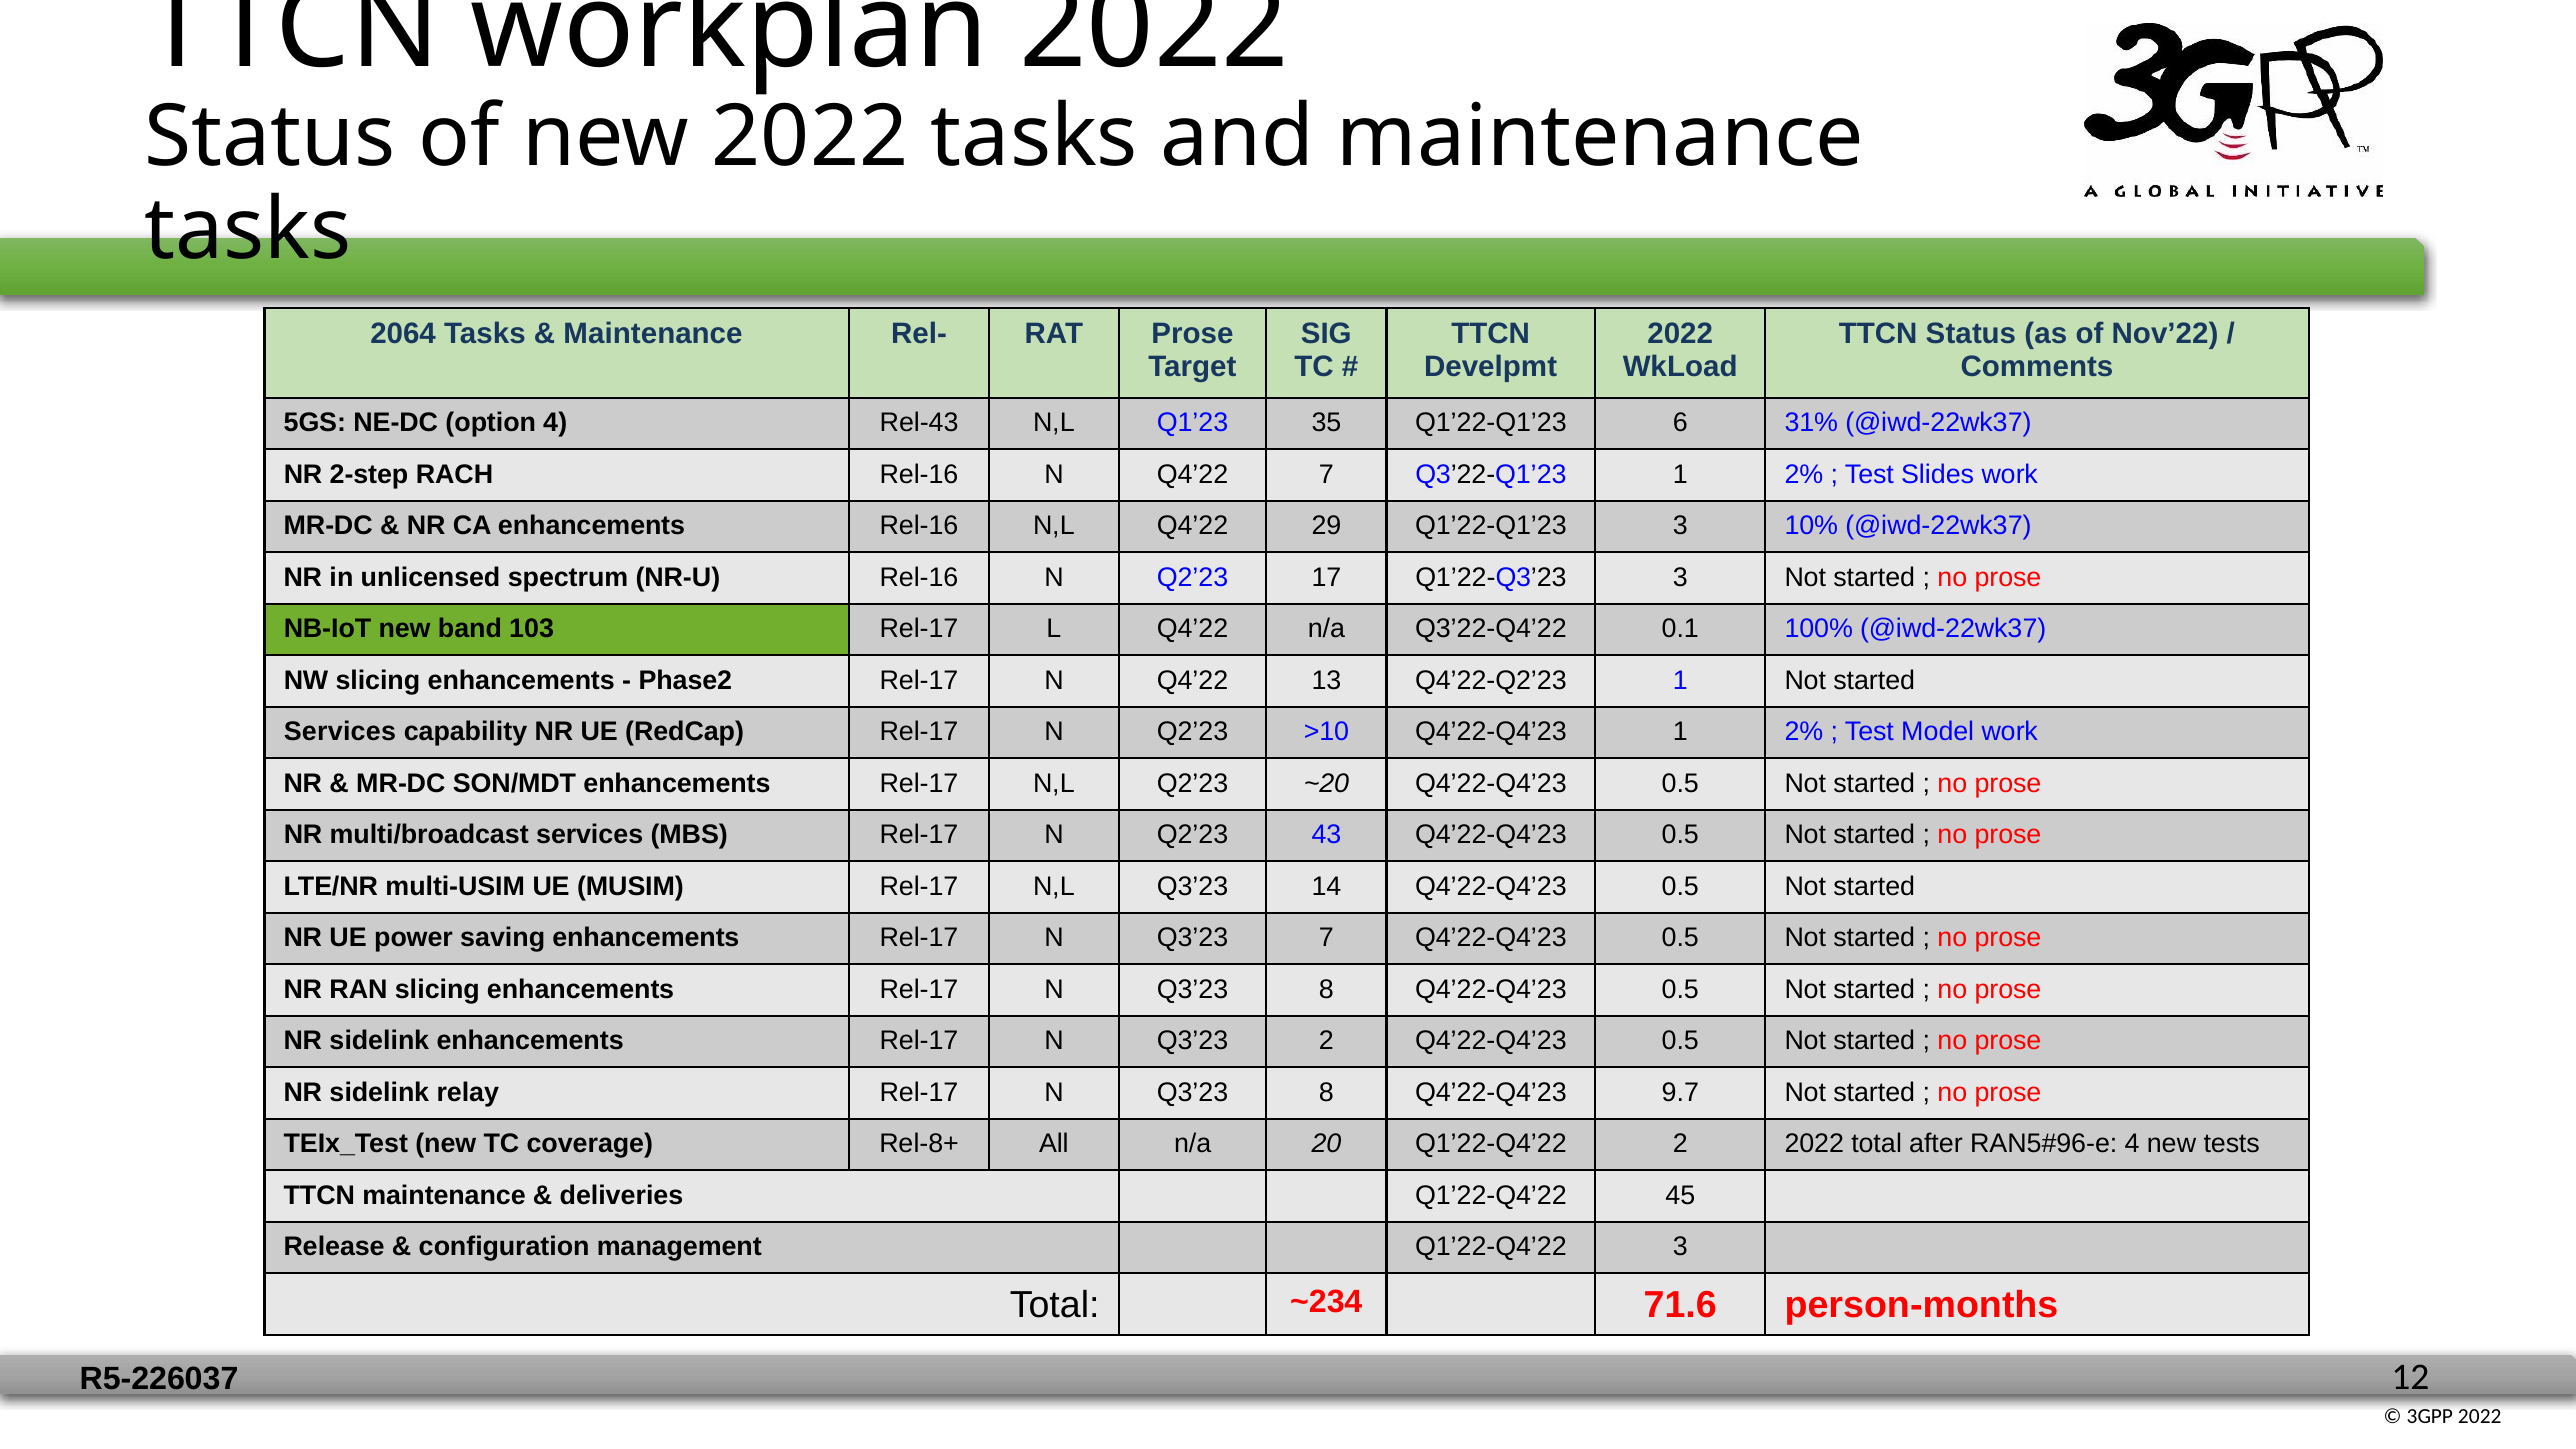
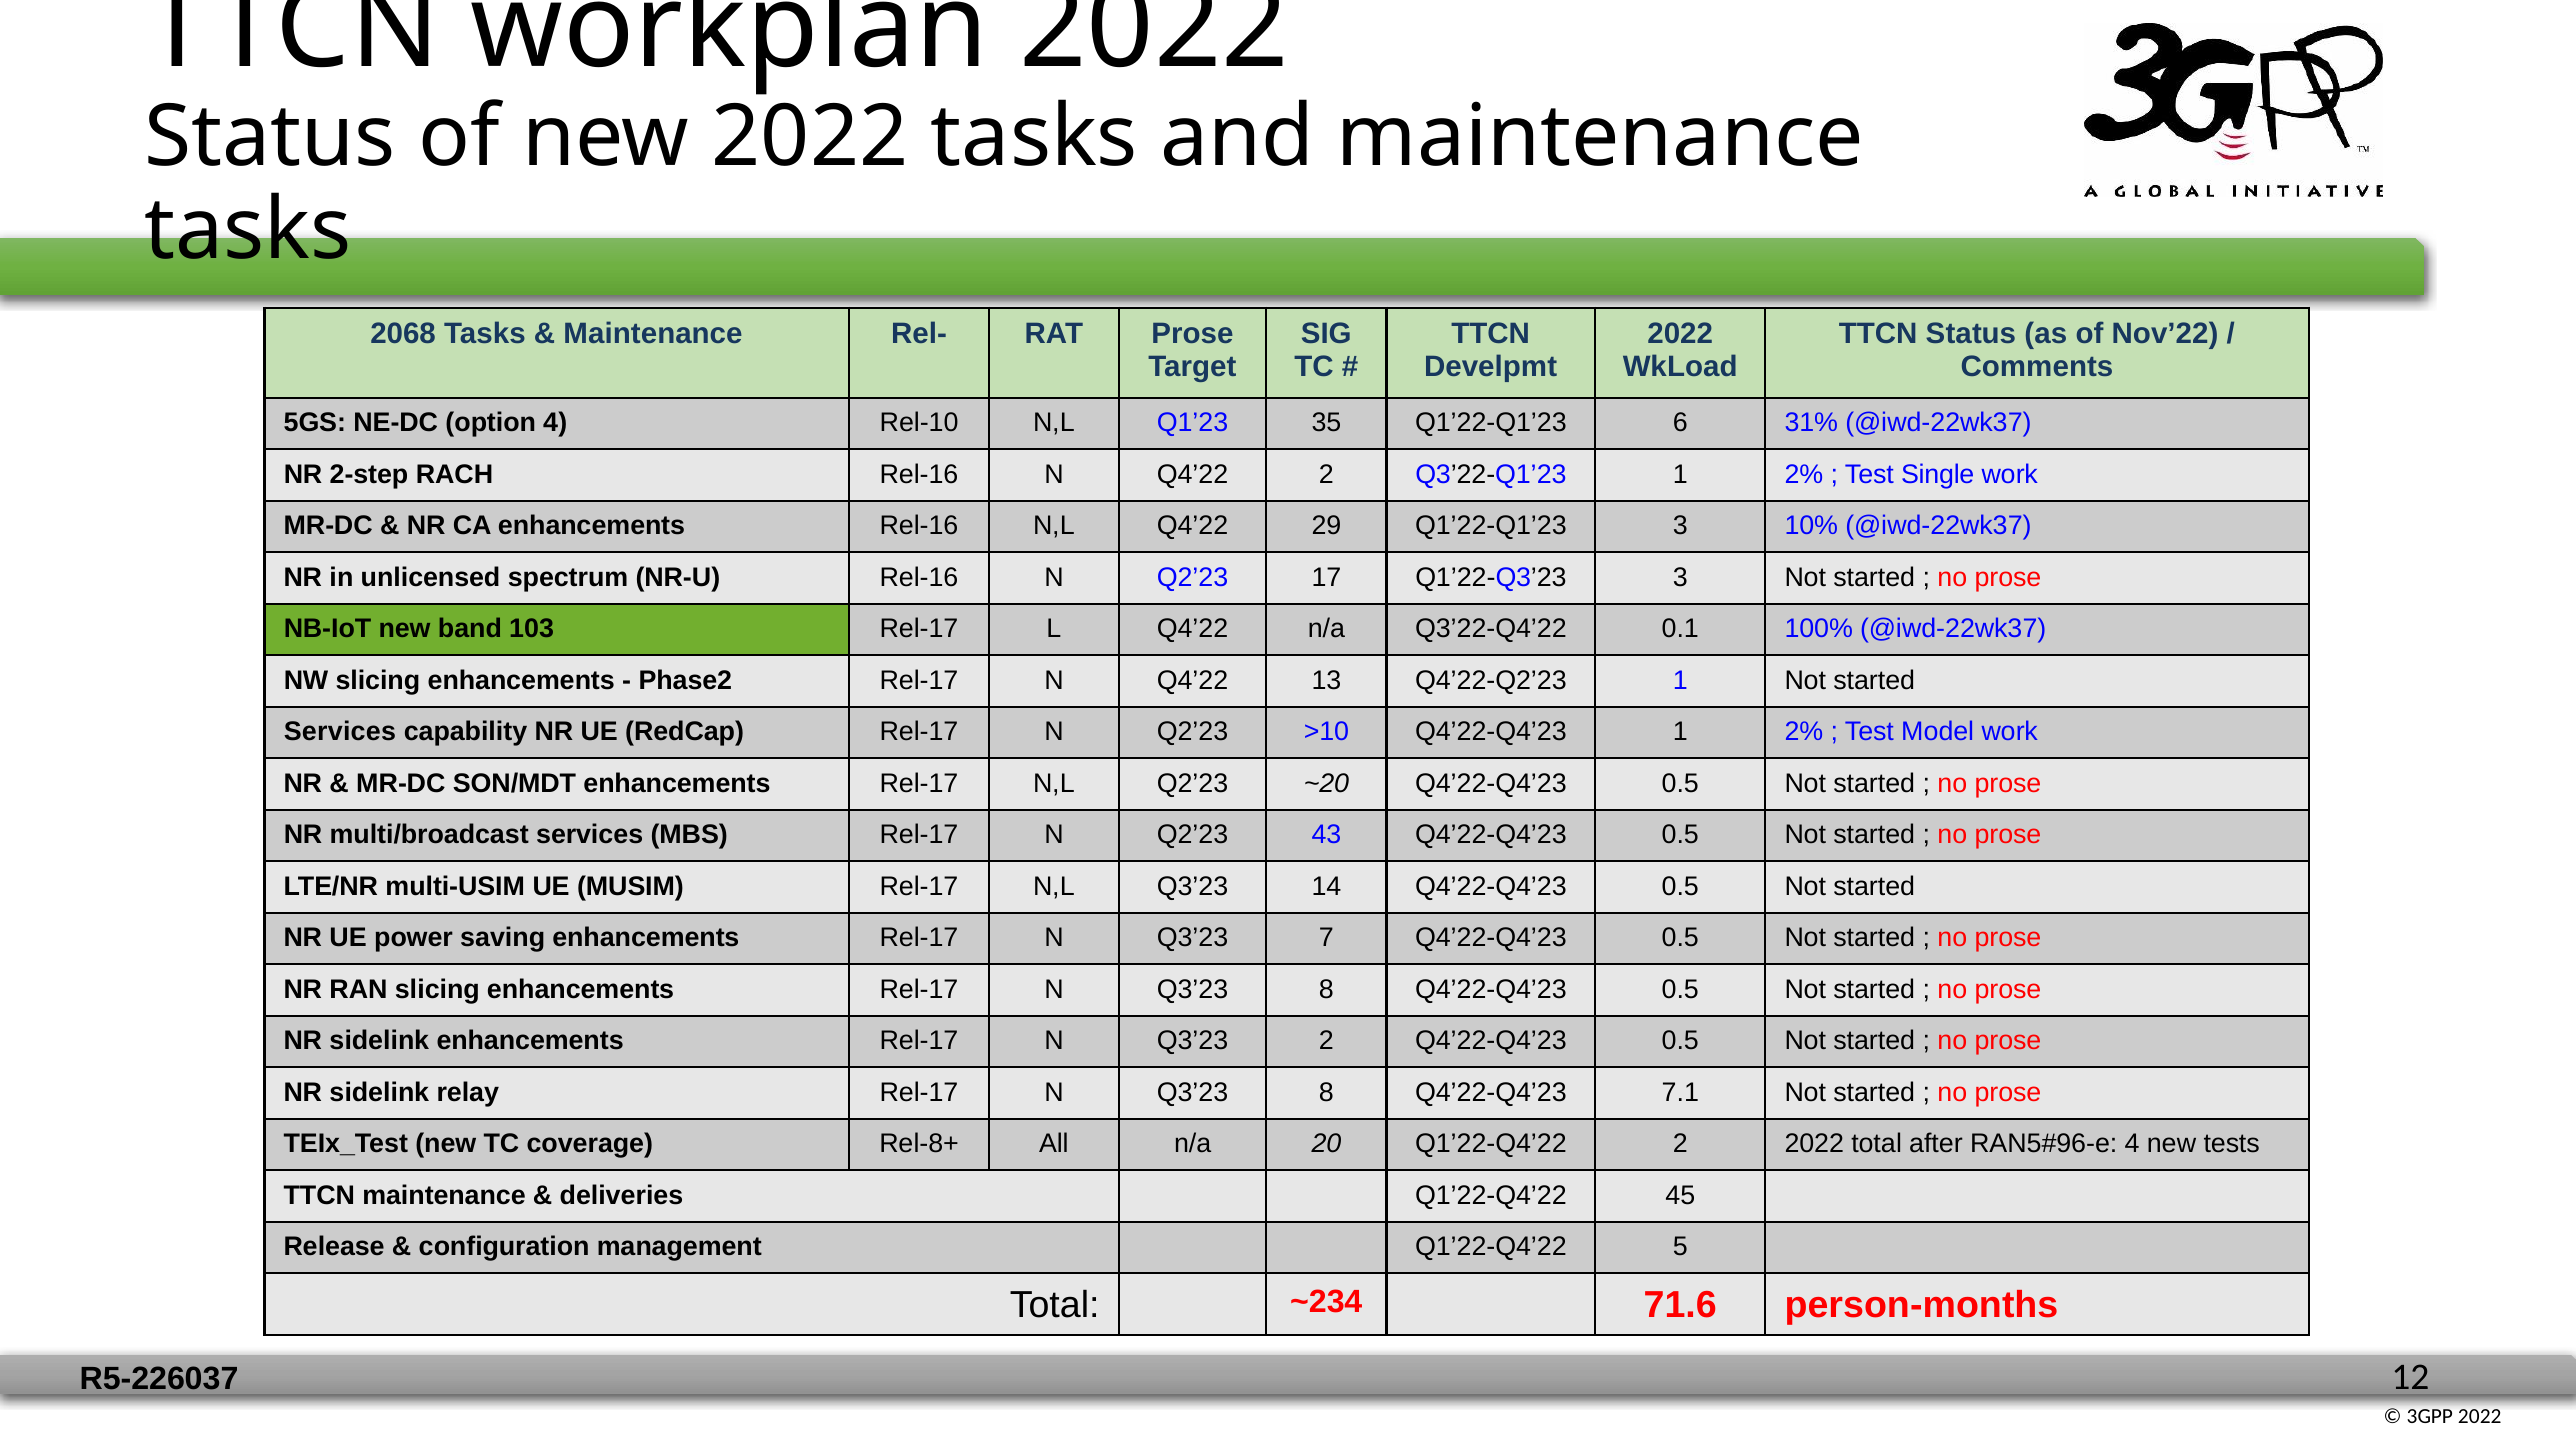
2064: 2064 -> 2068
Rel-43: Rel-43 -> Rel-10
Q4’22 7: 7 -> 2
Slides: Slides -> Single
9.7: 9.7 -> 7.1
Q1’22-Q4’22 3: 3 -> 5
